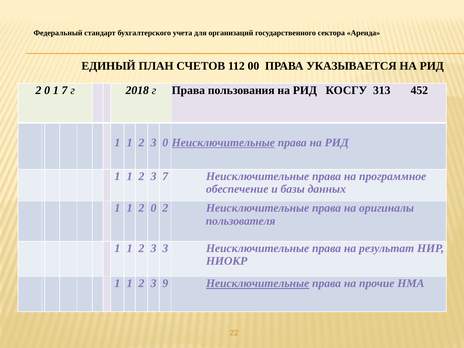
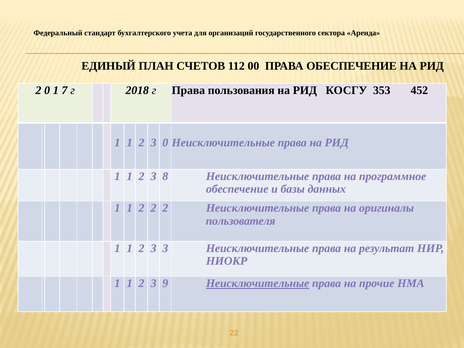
ПРАВА УКАЗЫВАЕТСЯ: УКАЗЫВАЕТСЯ -> ОБЕСПЕЧЕНИЕ
313: 313 -> 353
Неисключительные at (223, 143) underline: present -> none
3 7: 7 -> 8
1 2 0: 0 -> 2
